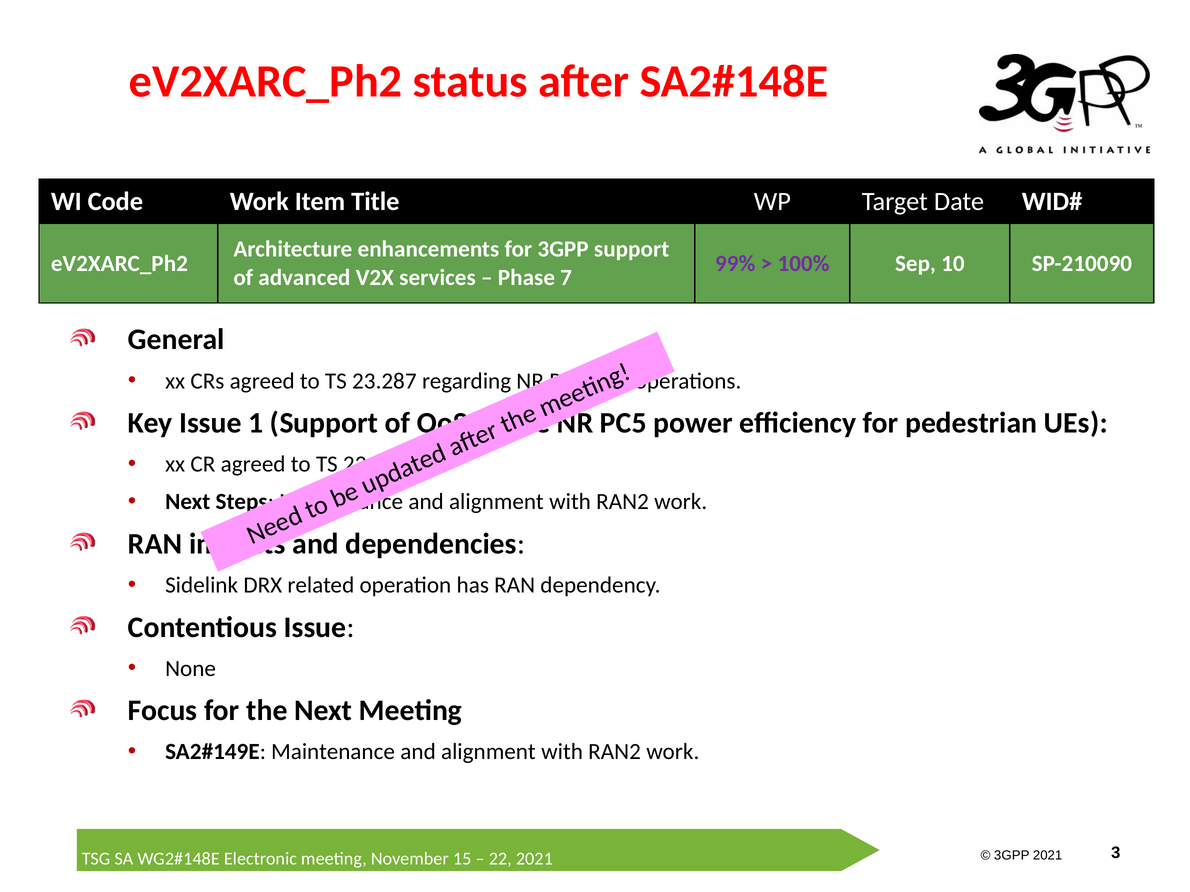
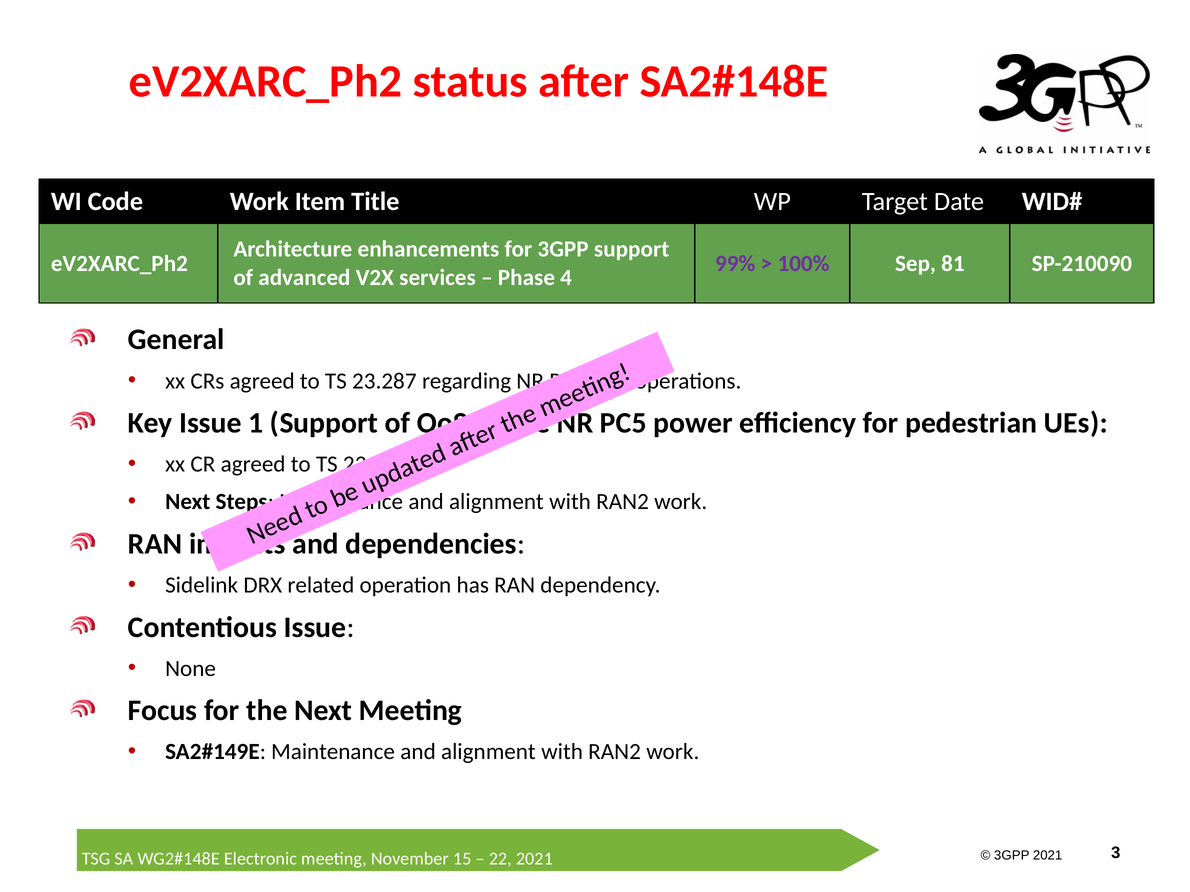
10: 10 -> 81
7: 7 -> 4
